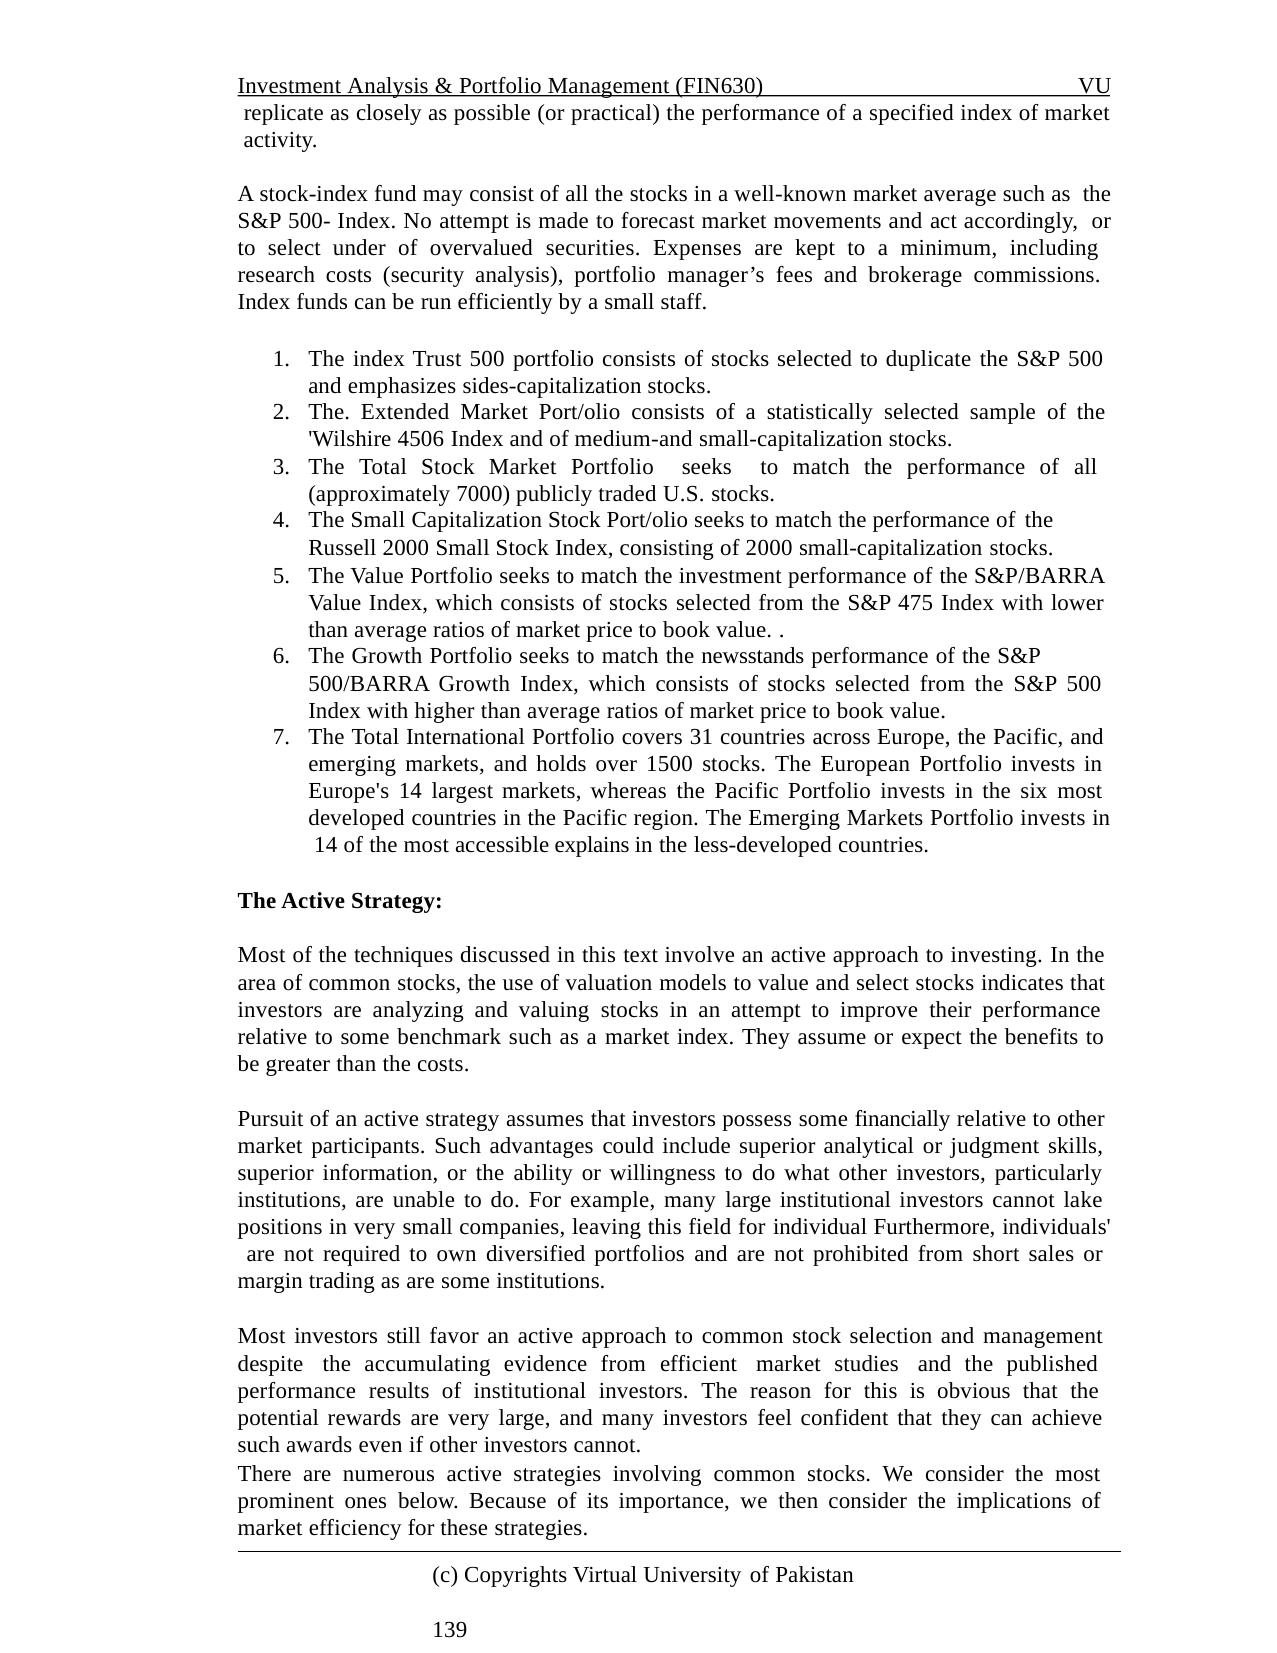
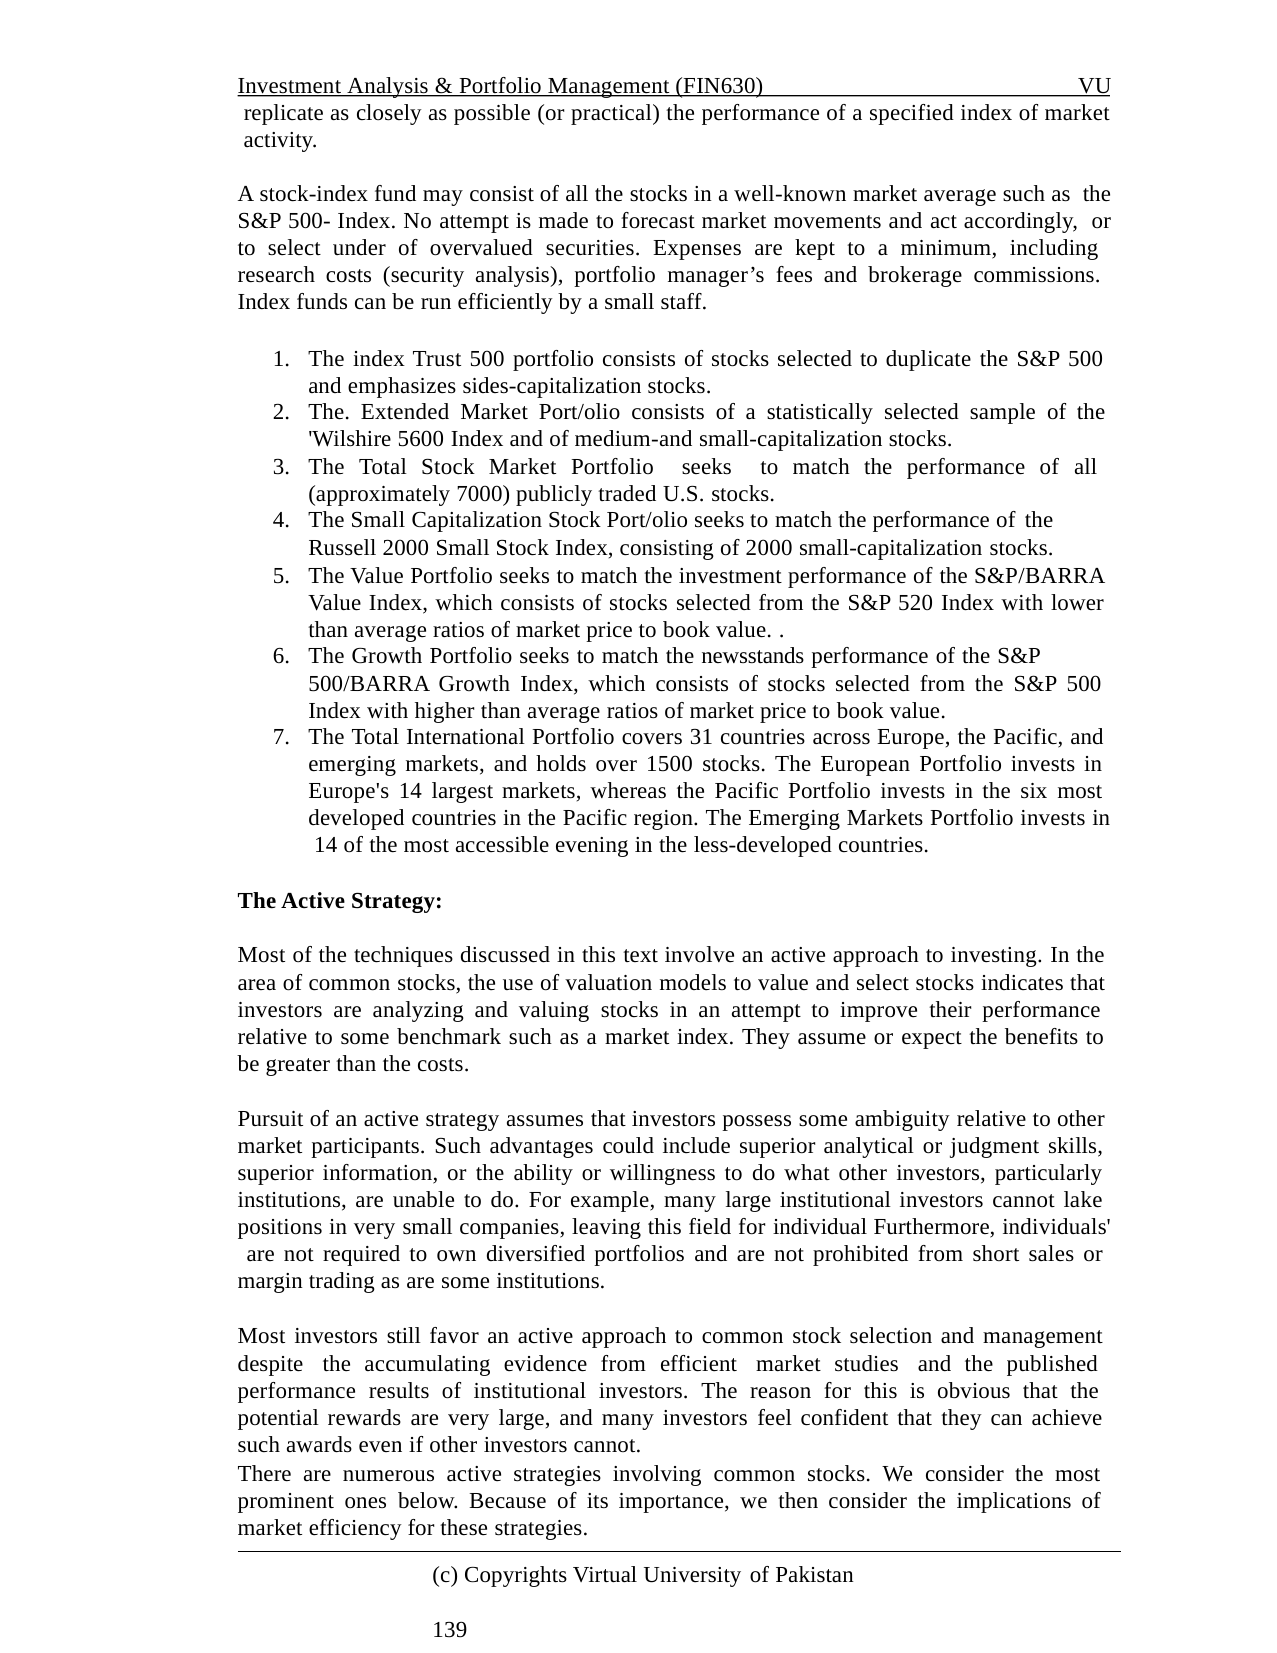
4506: 4506 -> 5600
475: 475 -> 520
explains: explains -> evening
financially: financially -> ambiguity
